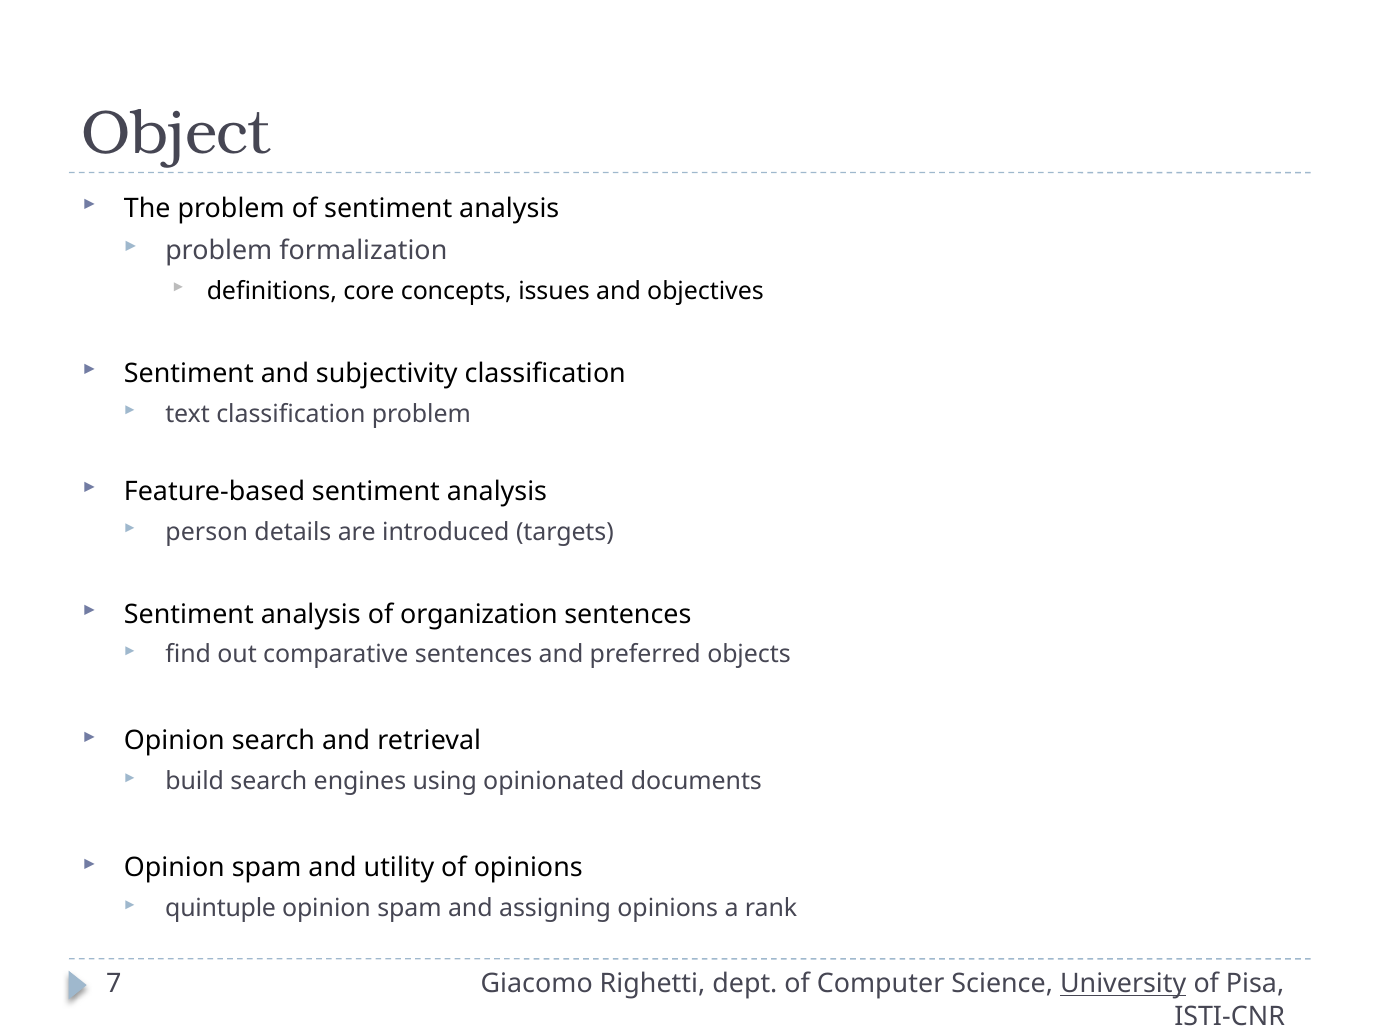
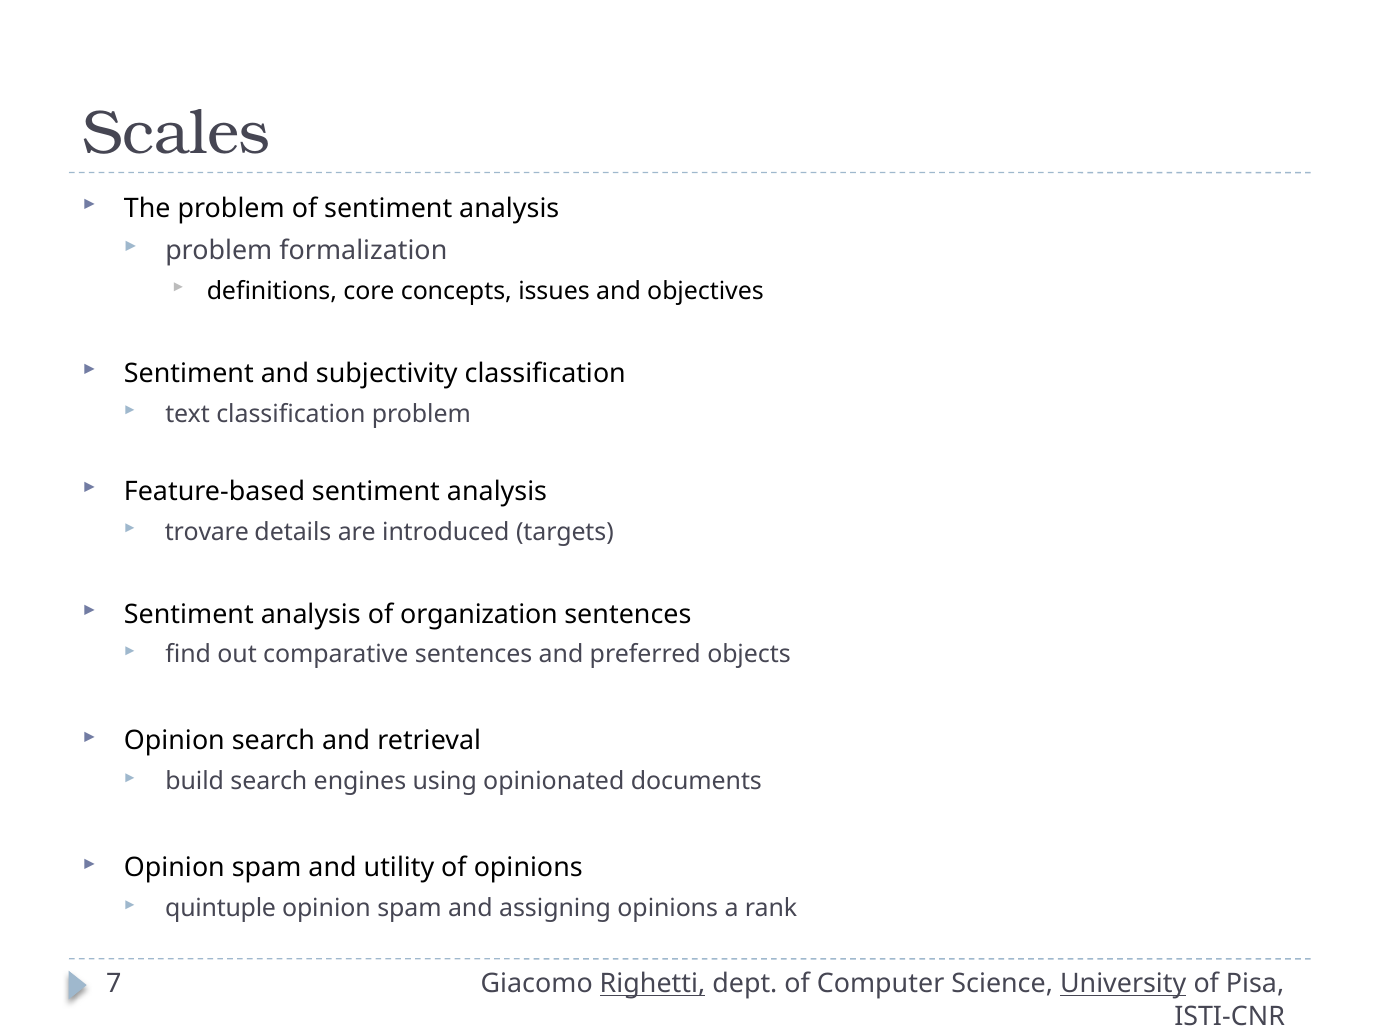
Object: Object -> Scales
person: person -> trovare
Righetti underline: none -> present
